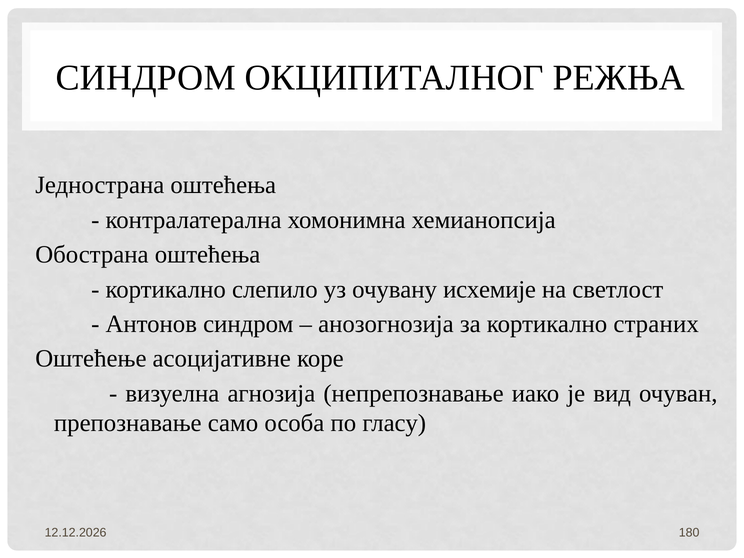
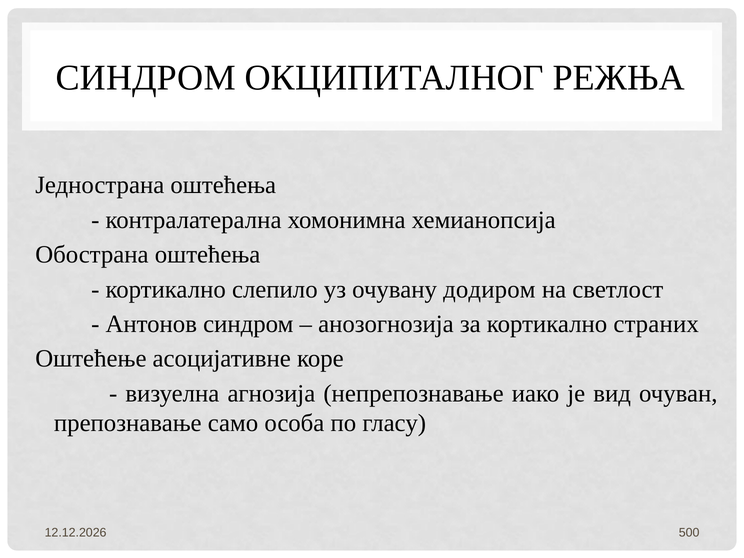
исхемије: исхемије -> додиром
180: 180 -> 500
